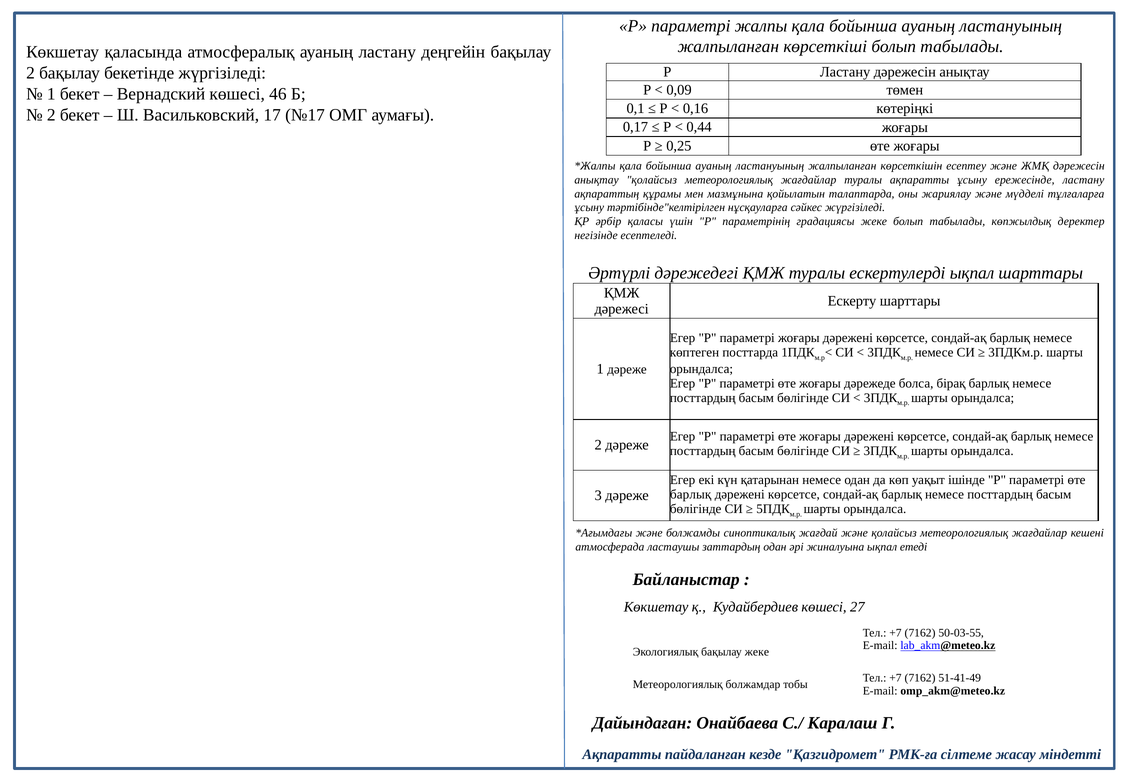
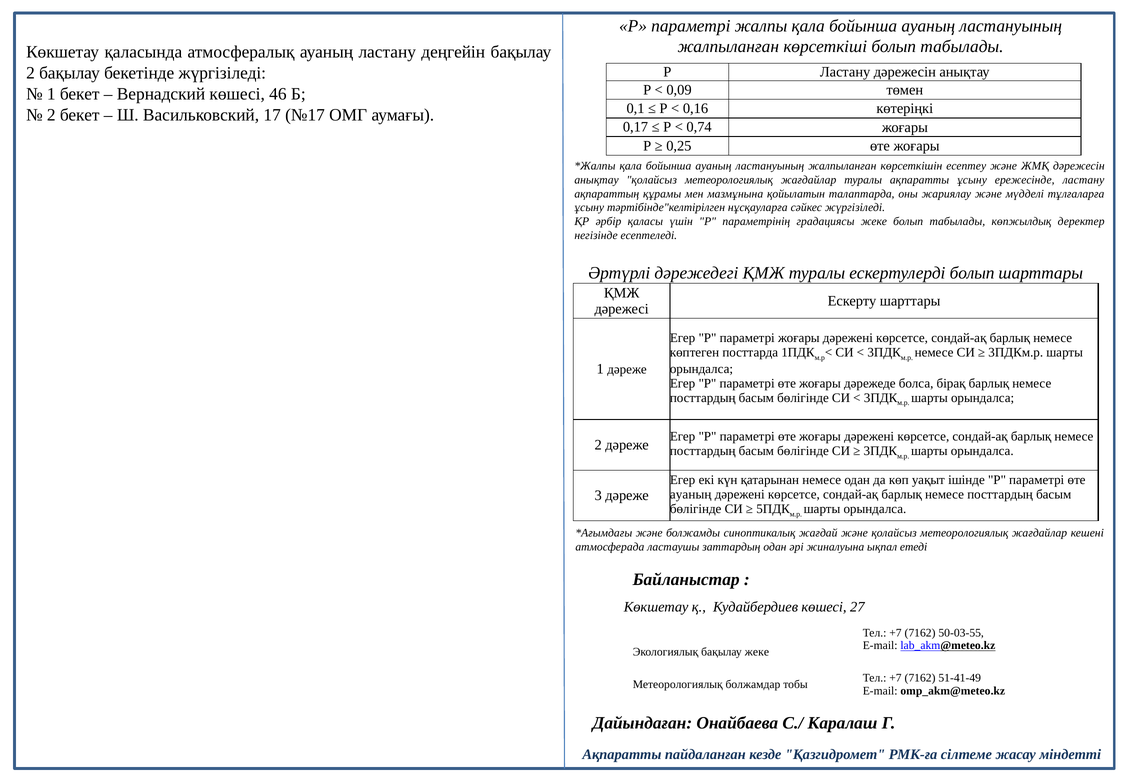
0,44: 0,44 -> 0,74
ескертулерді ықпал: ықпал -> болып
барлық at (691, 494): барлық -> ауаның
